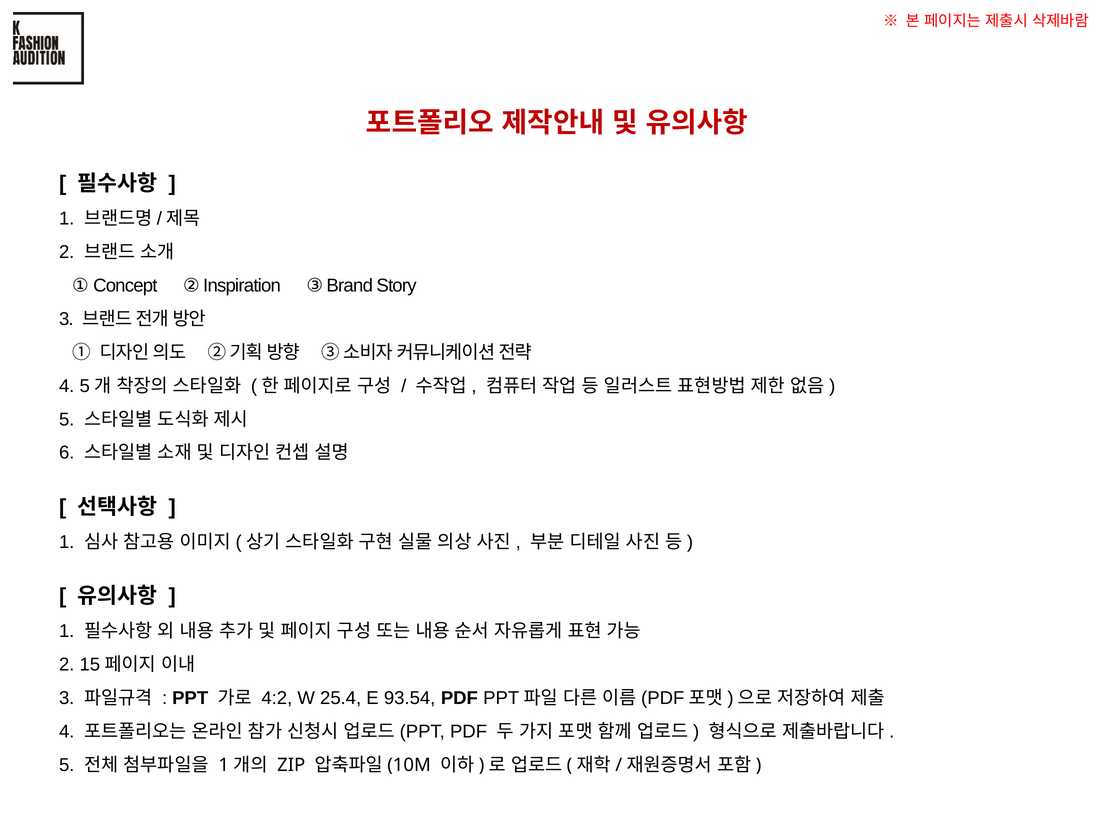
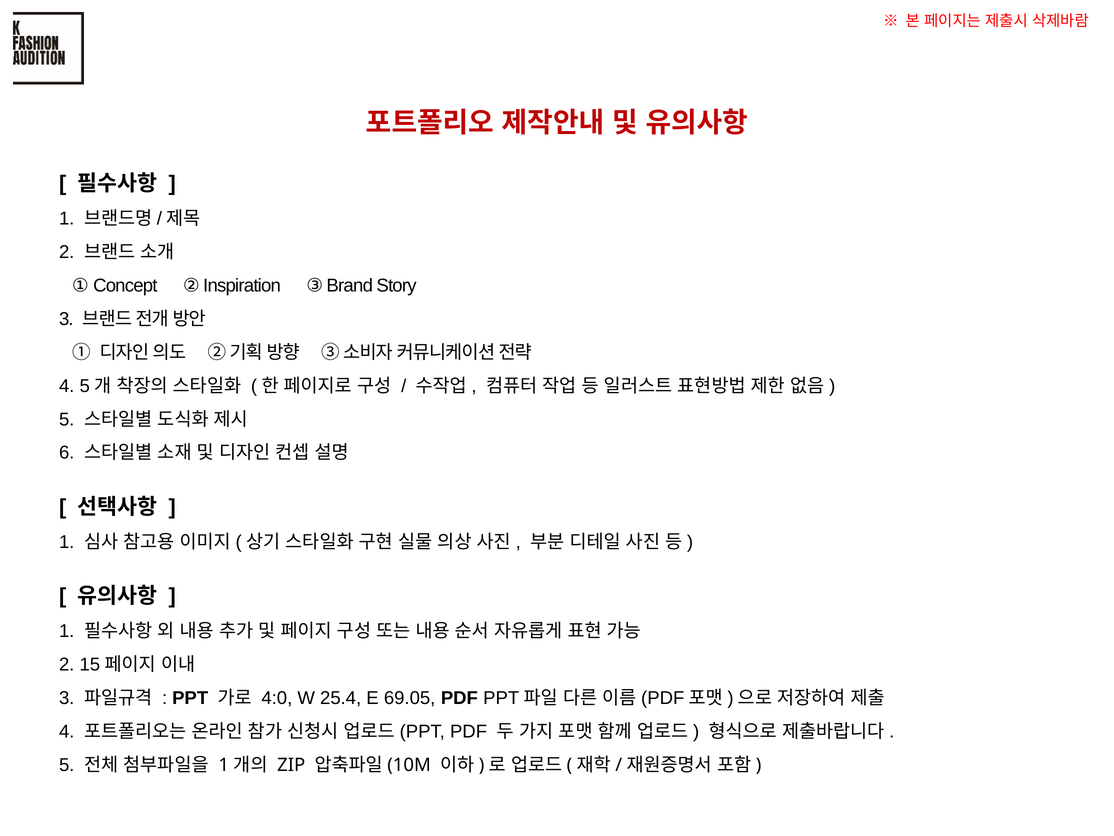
4:2: 4:2 -> 4:0
93.54: 93.54 -> 69.05
